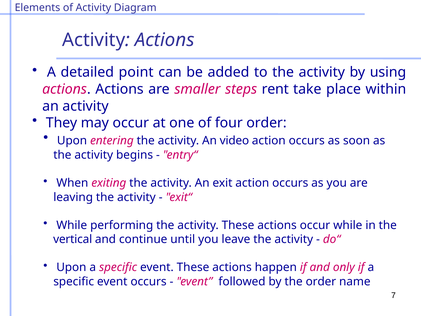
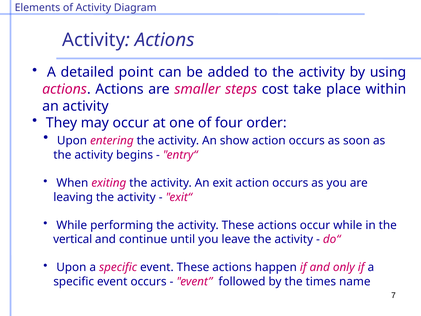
rent: rent -> cost
video: video -> show
the order: order -> times
